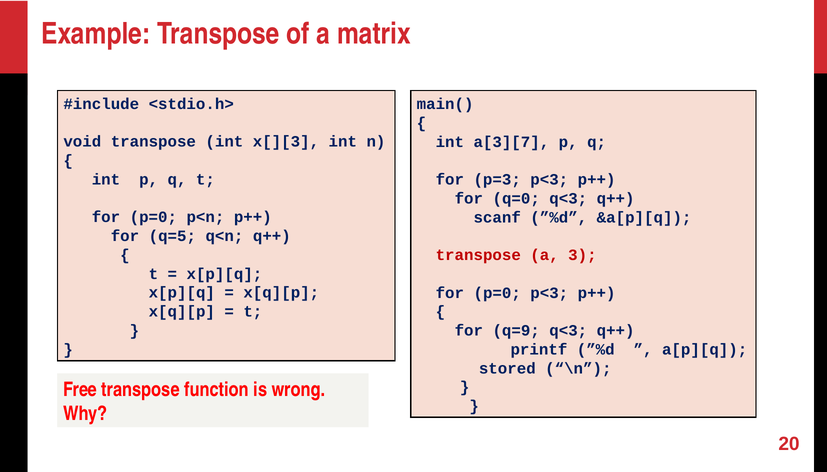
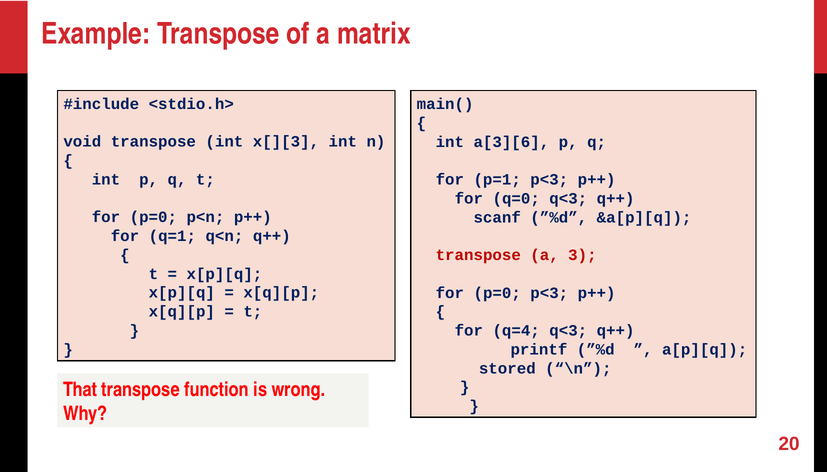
a[3][7: a[3][7 -> a[3][6
p=3: p=3 -> p=1
q=5: q=5 -> q=1
q=9: q=9 -> q=4
Free: Free -> That
